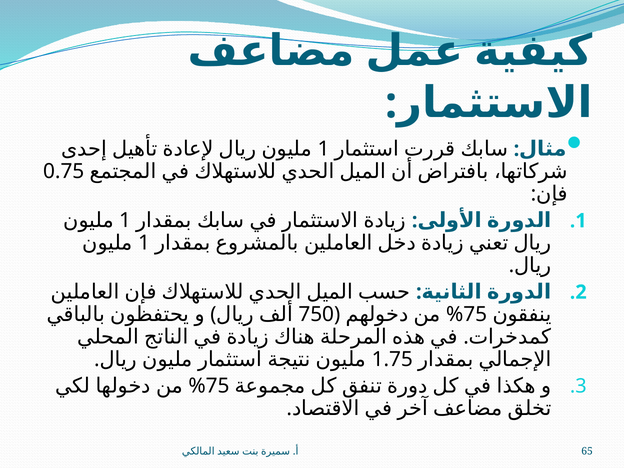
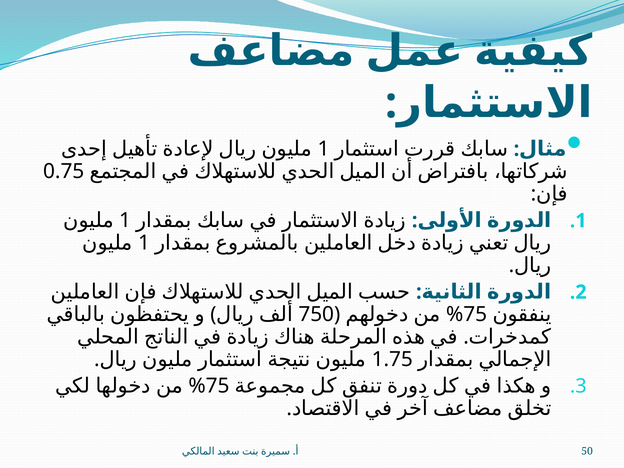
65: 65 -> 50
